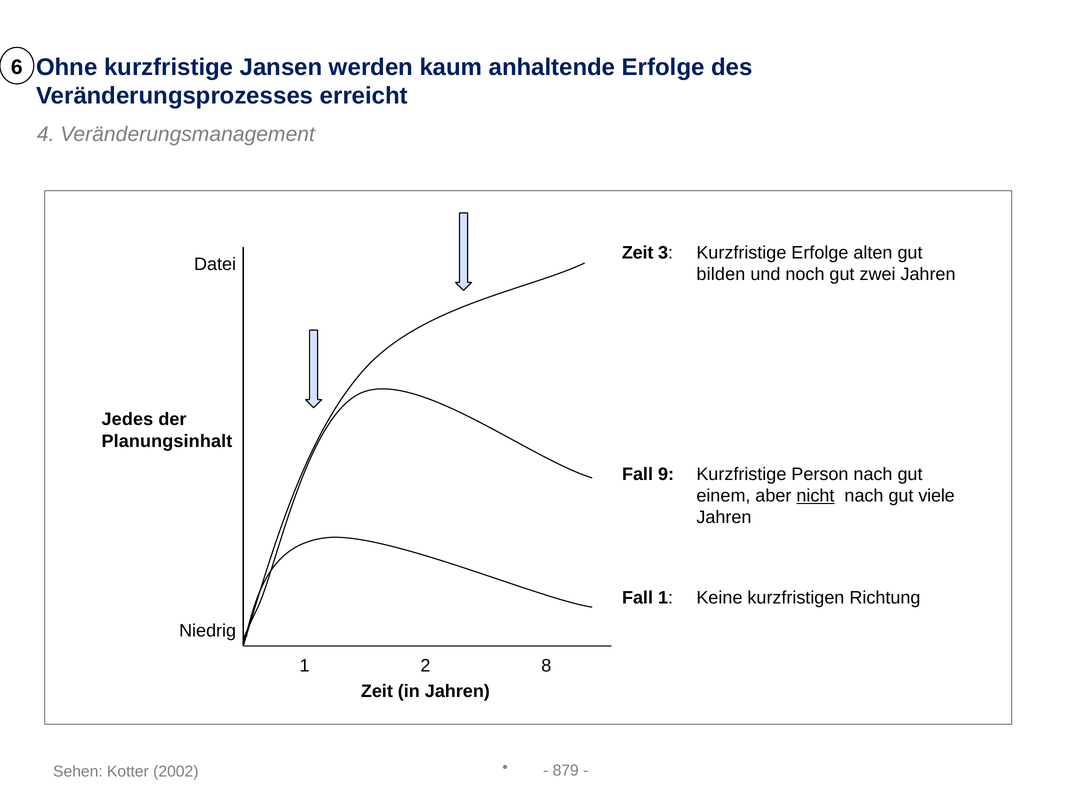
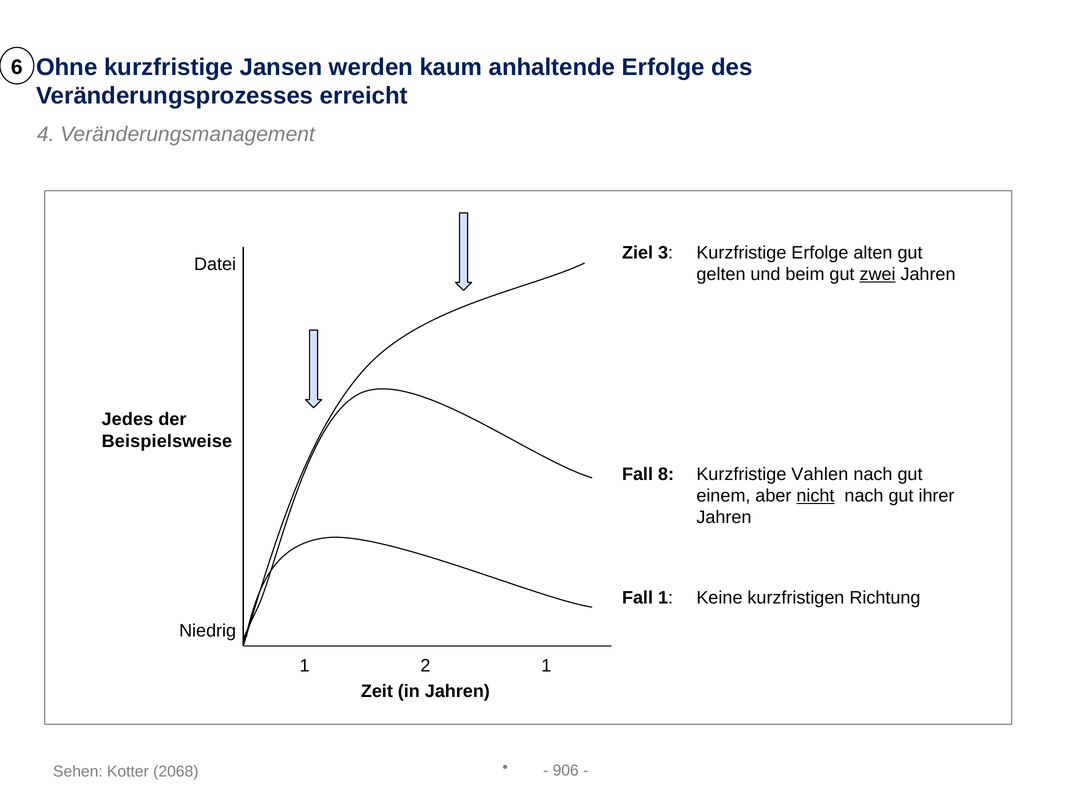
Zeit at (638, 252): Zeit -> Ziel
bilden: bilden -> gelten
noch: noch -> beim
zwei underline: none -> present
Planungsinhalt: Planungsinhalt -> Beispielsweise
9: 9 -> 8
Person: Person -> Vahlen
viele: viele -> ihrer
2 8: 8 -> 1
879: 879 -> 906
2002: 2002 -> 2068
